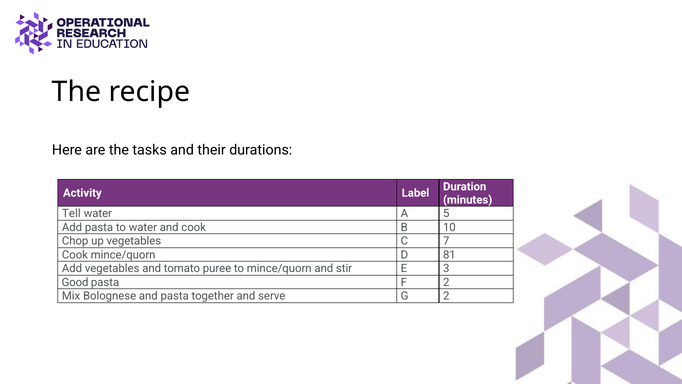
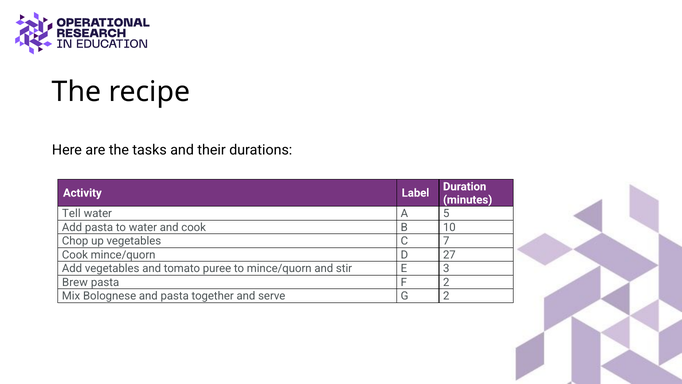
81: 81 -> 27
Good: Good -> Brew
